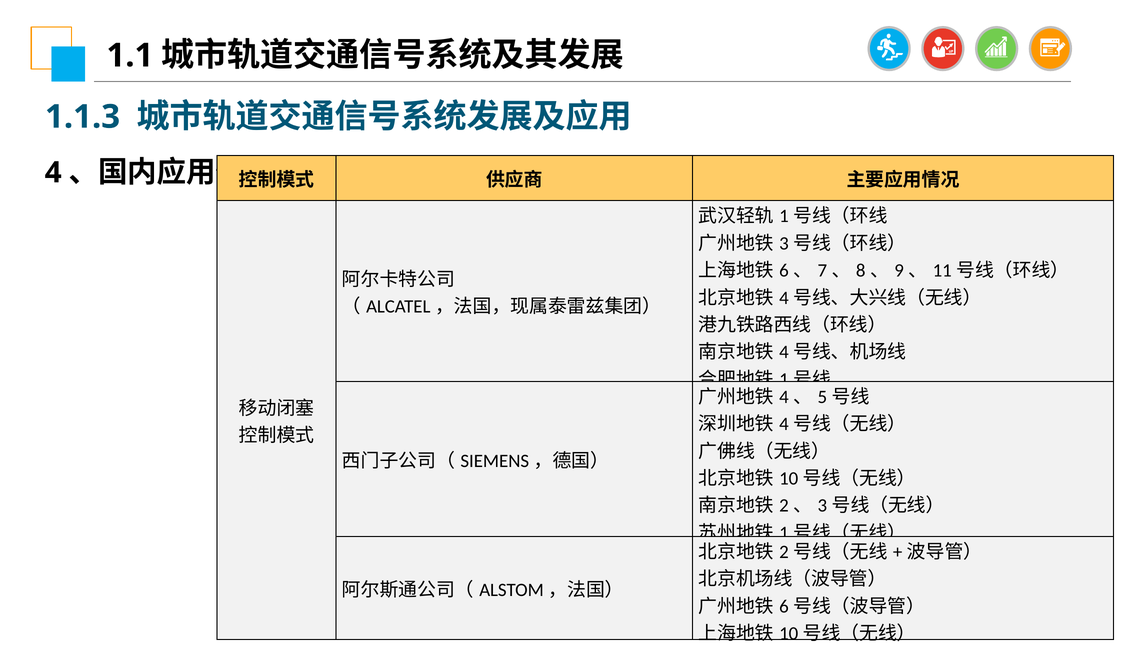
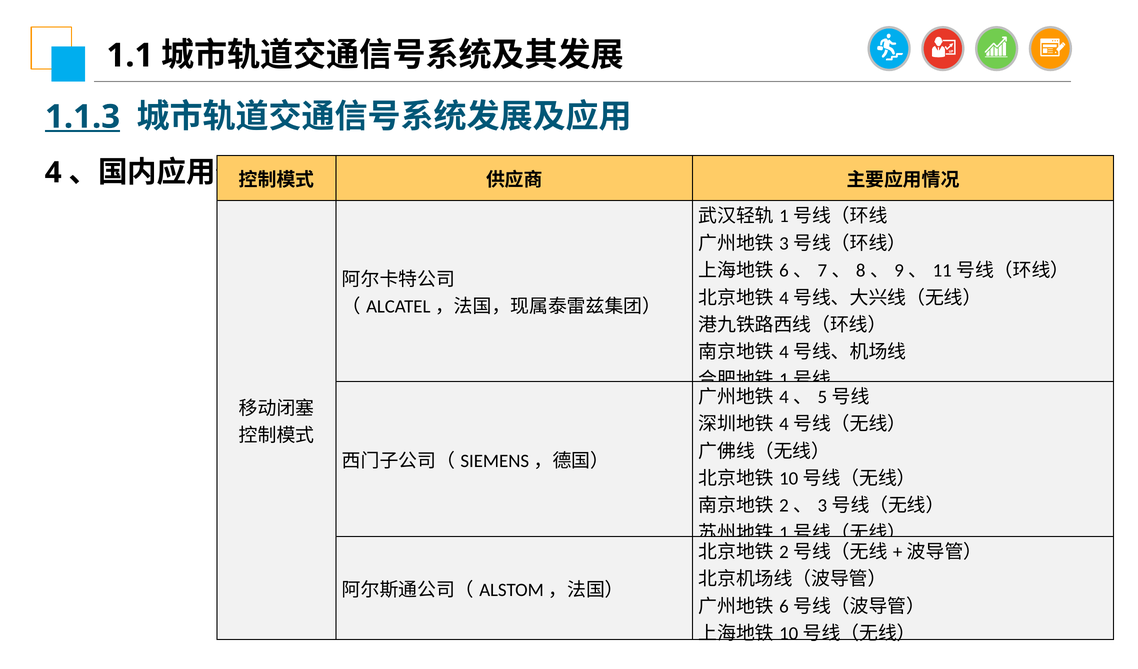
1.1.3 underline: none -> present
